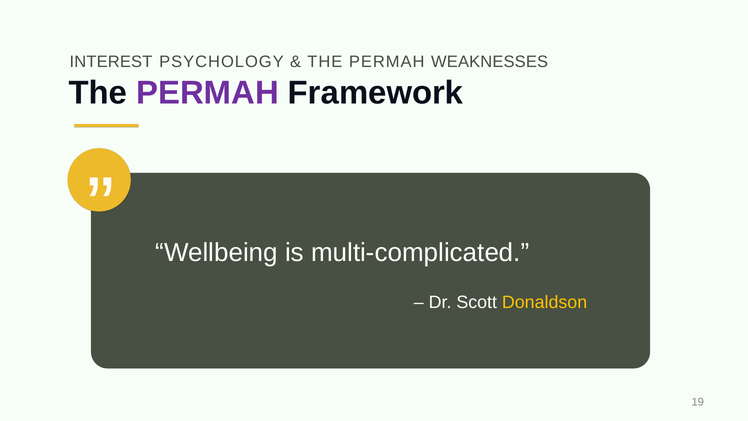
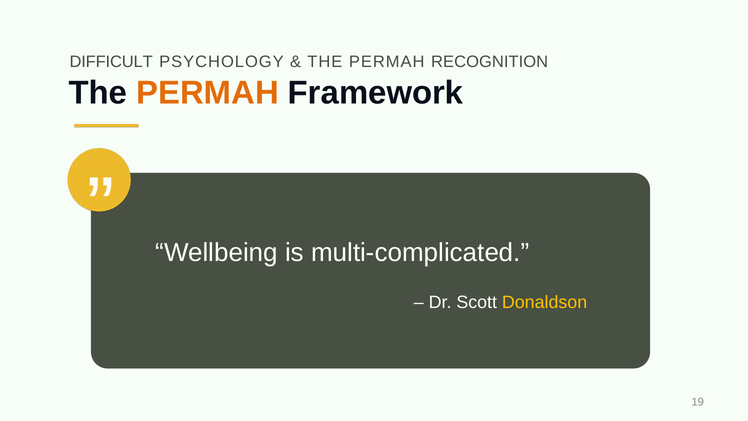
INTEREST: INTEREST -> DIFFICULT
WEAKNESSES: WEAKNESSES -> RECOGNITION
PERMAH at (208, 93) colour: purple -> orange
